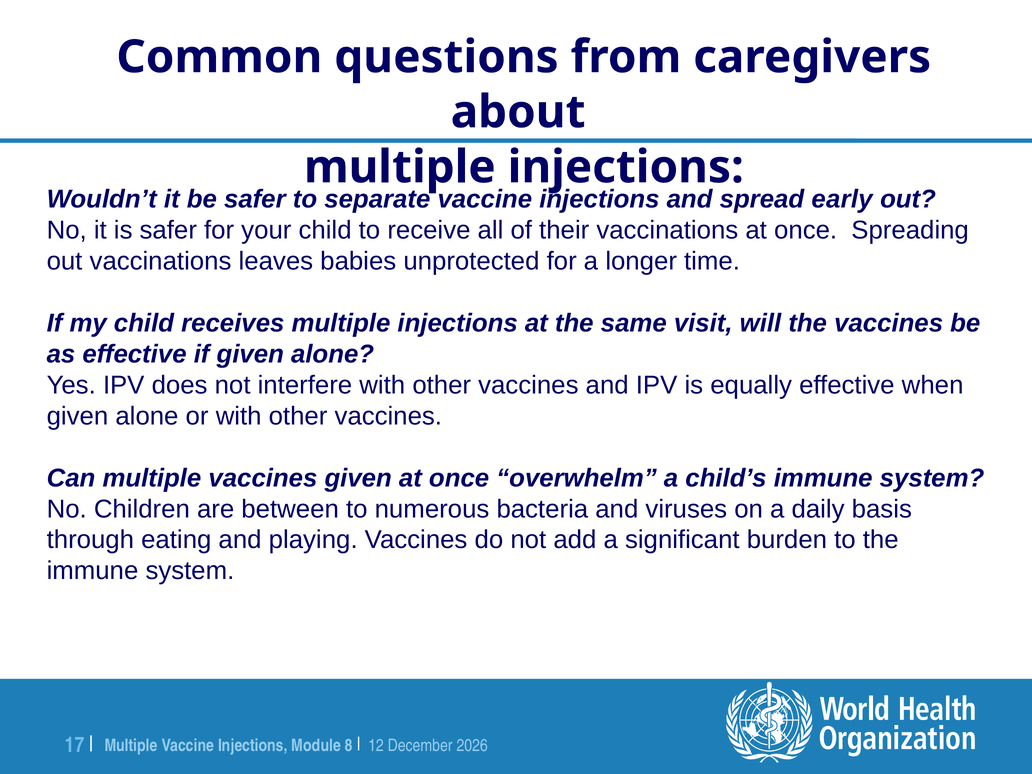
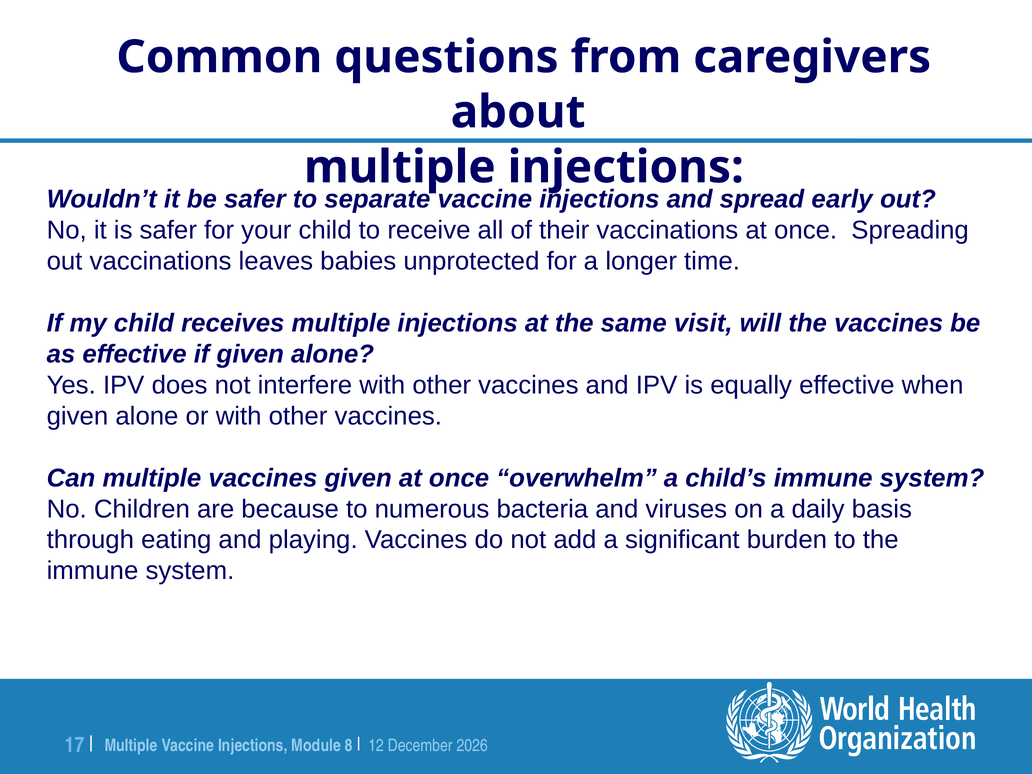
between: between -> because
